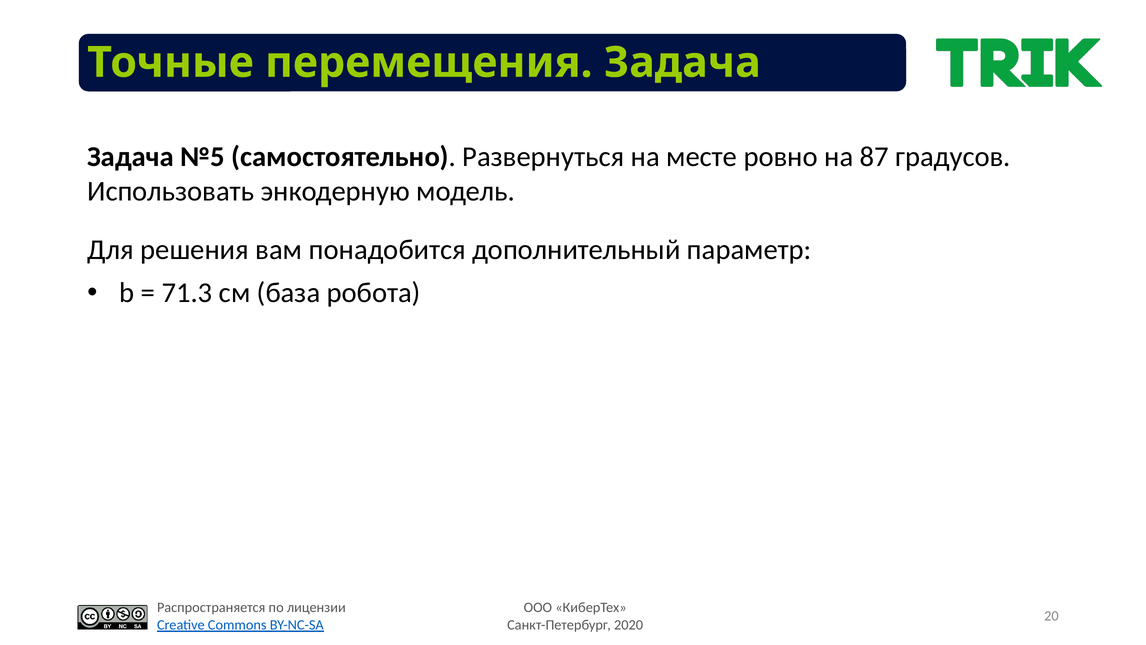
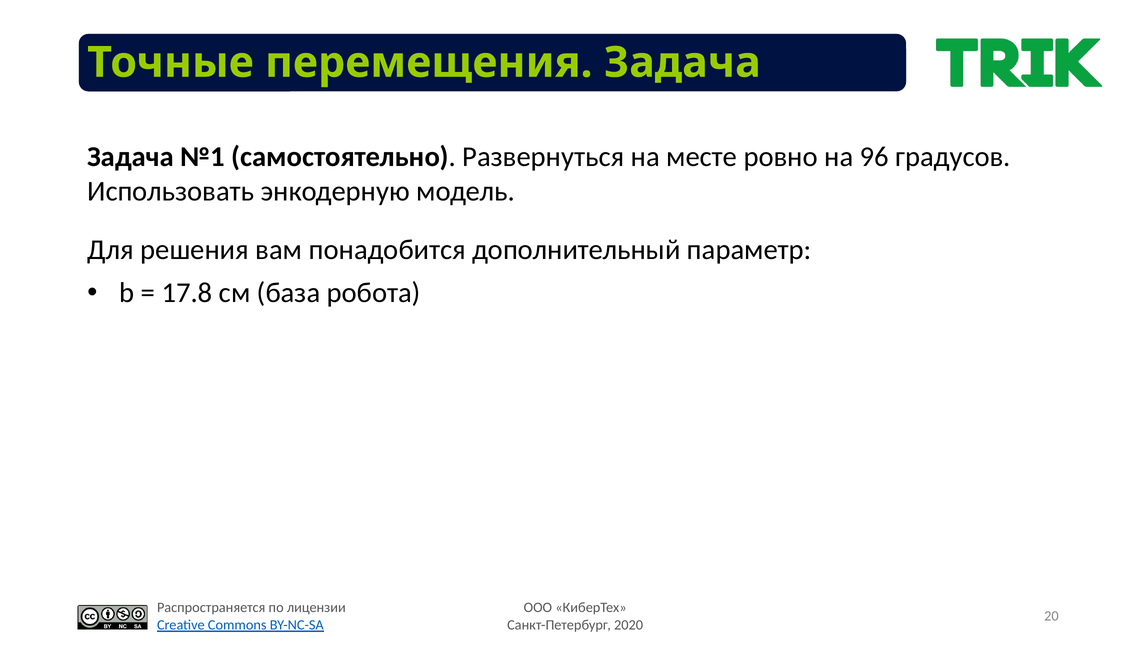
№5: №5 -> №1
87: 87 -> 96
71.3: 71.3 -> 17.8
